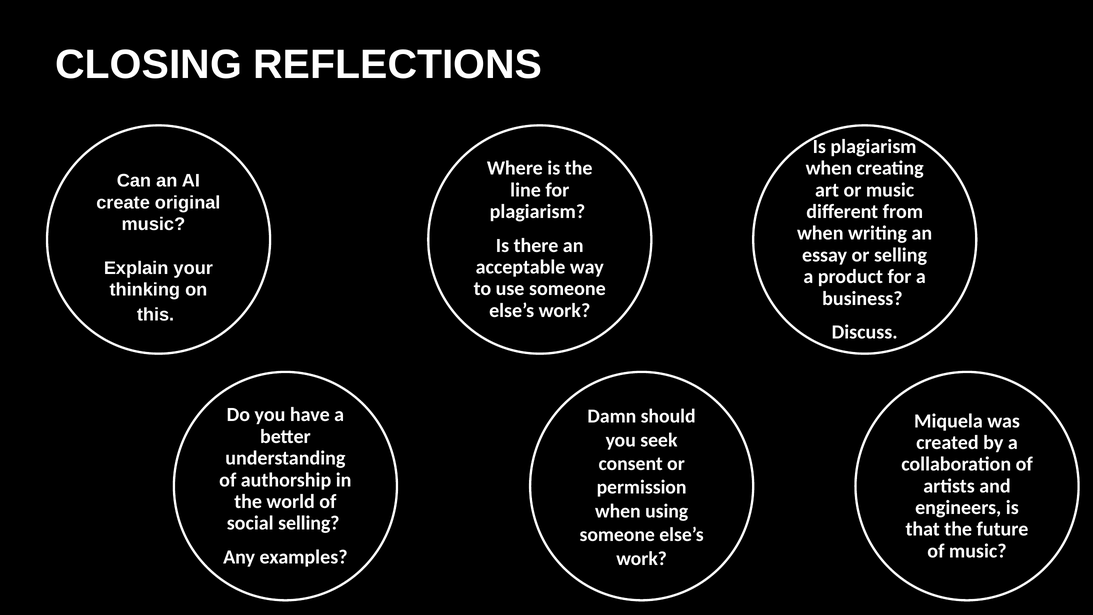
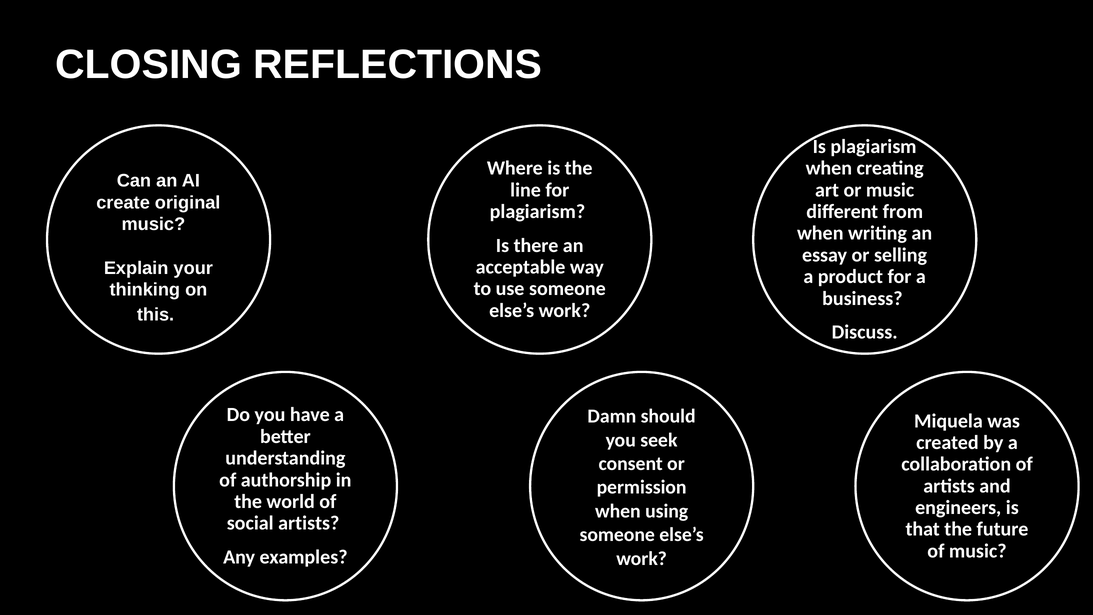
social selling: selling -> artists
